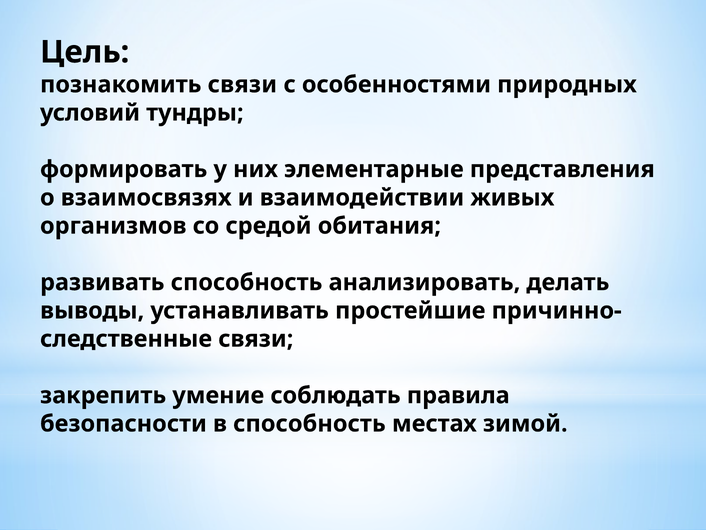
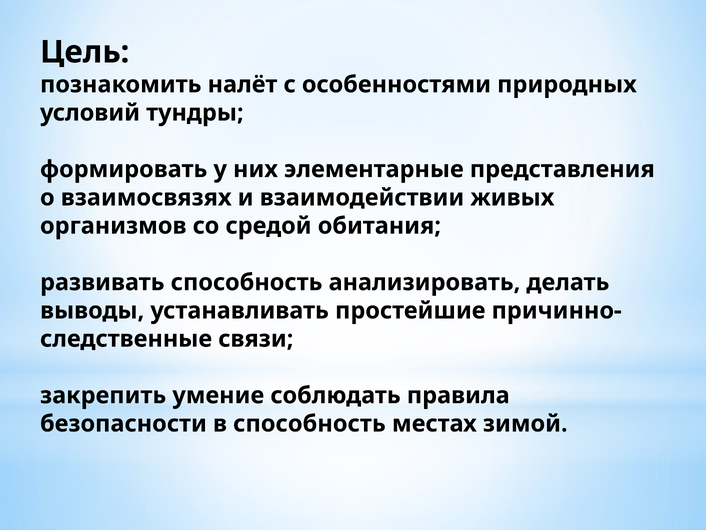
познакомить связи: связи -> налёт
